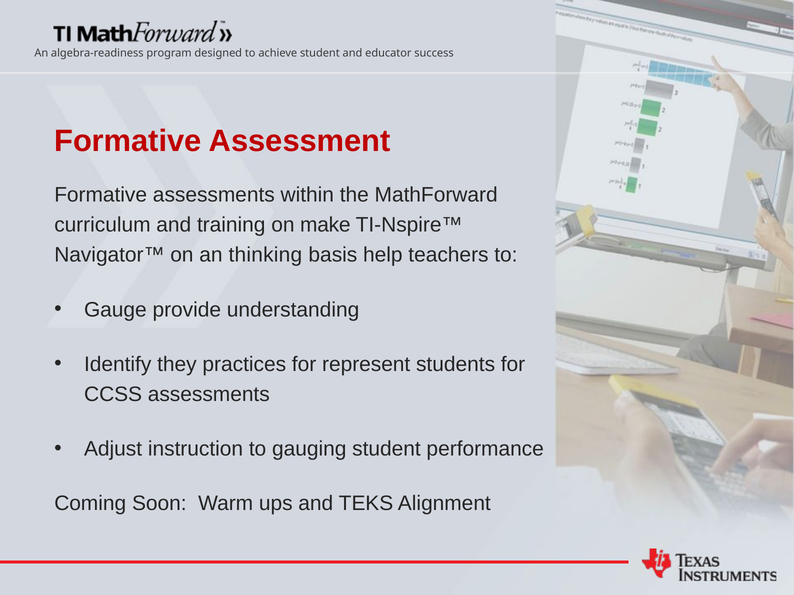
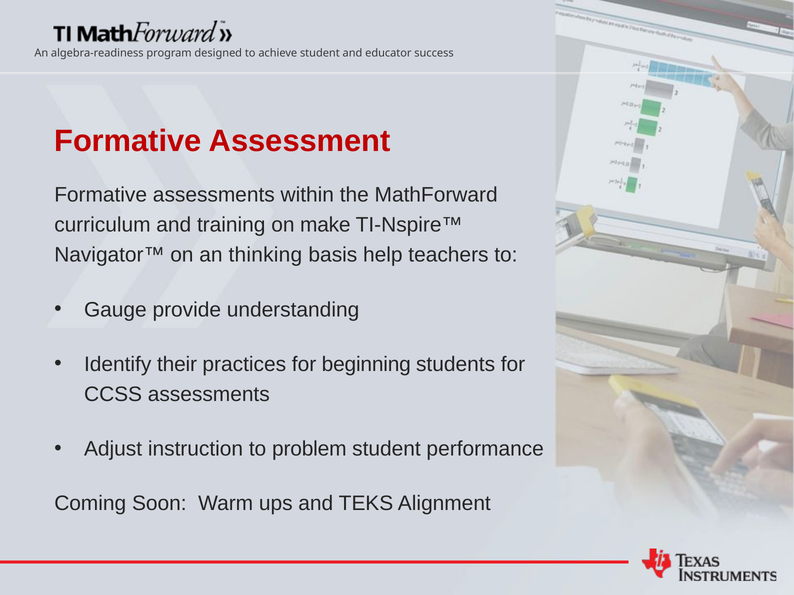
they: they -> their
represent: represent -> beginning
gauging: gauging -> problem
